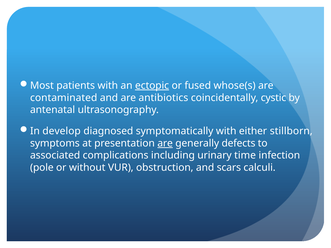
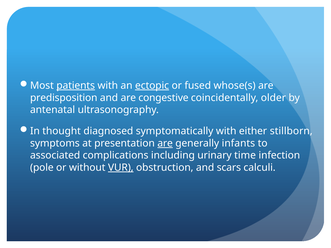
patients underline: none -> present
contaminated: contaminated -> predisposition
antibiotics: antibiotics -> congestive
cystic: cystic -> older
develop: develop -> thought
defects: defects -> infants
VUR underline: none -> present
